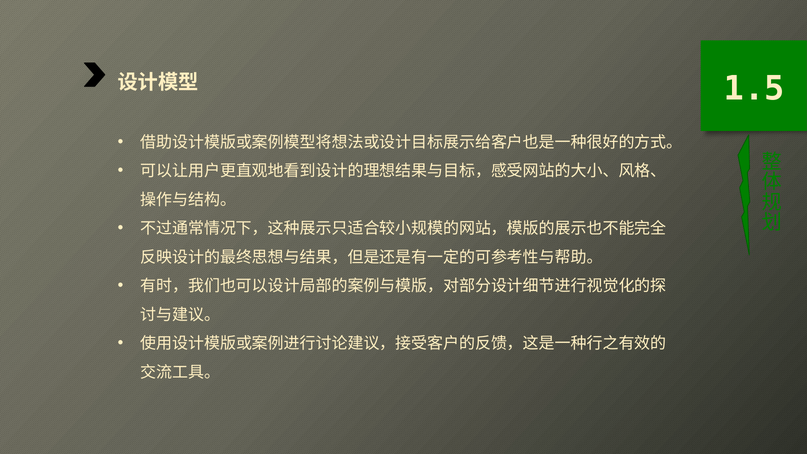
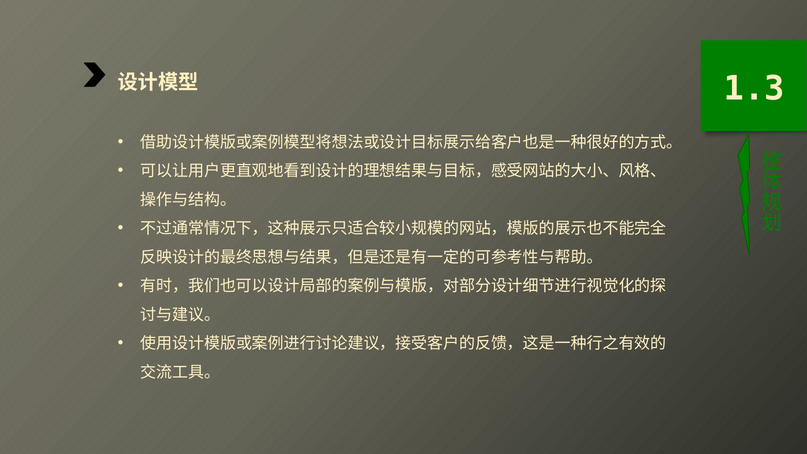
1.5: 1.5 -> 1.3
